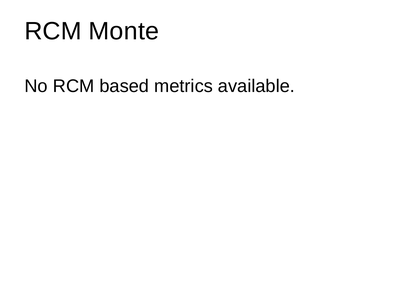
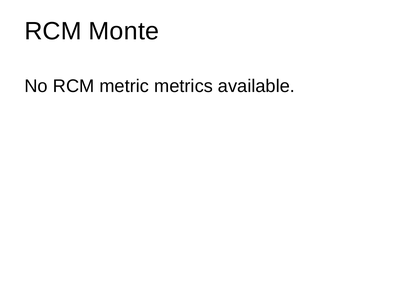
based: based -> metric
